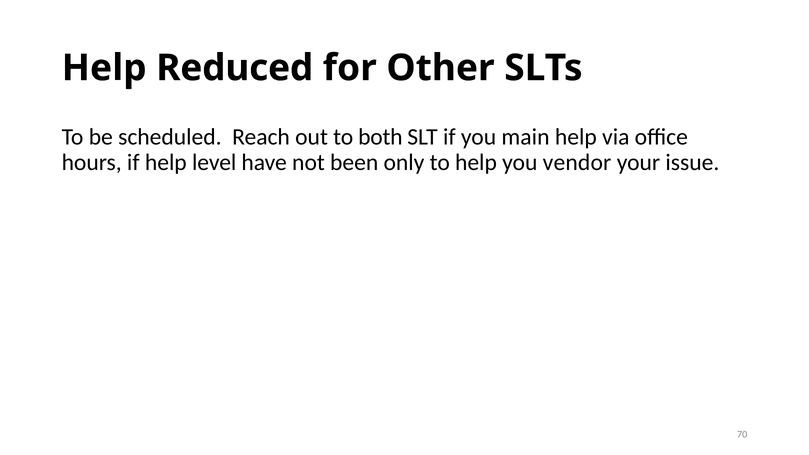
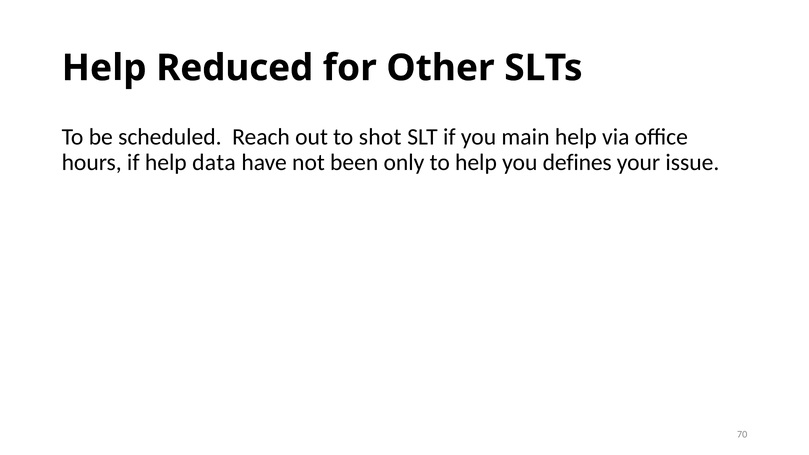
both: both -> shot
level: level -> data
vendor: vendor -> defines
